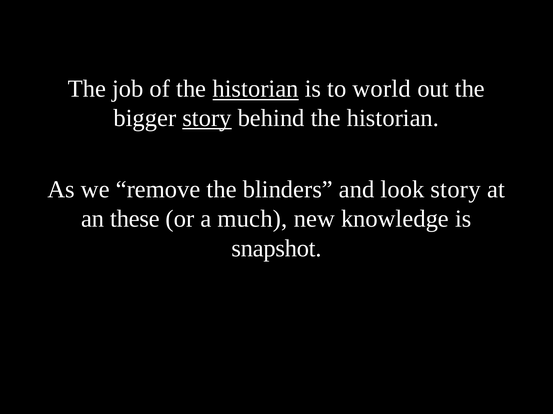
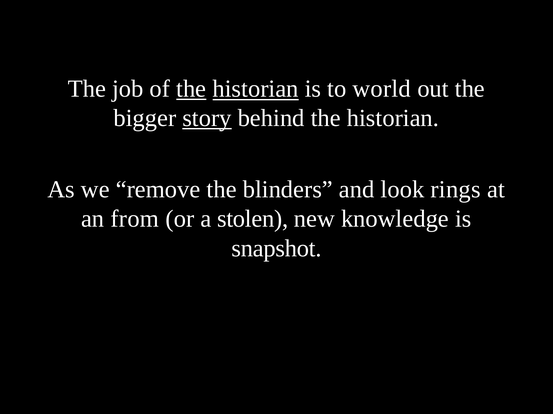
the at (191, 89) underline: none -> present
look story: story -> rings
these: these -> from
much: much -> stolen
